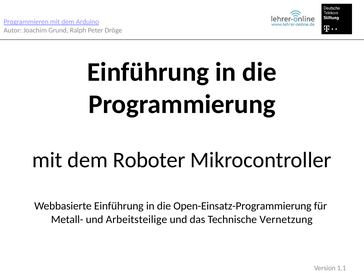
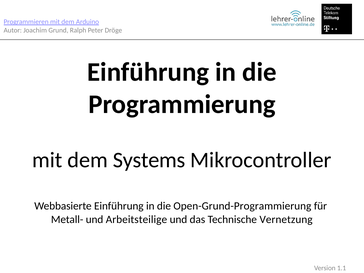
Roboter: Roboter -> Systems
Open-Einsatz-Programmierung: Open-Einsatz-Programmierung -> Open-Grund-Programmierung
